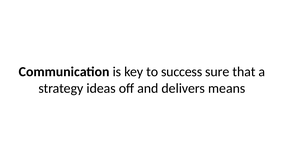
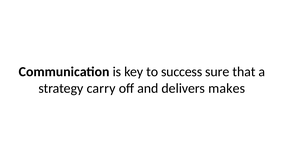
ideas: ideas -> carry
means: means -> makes
